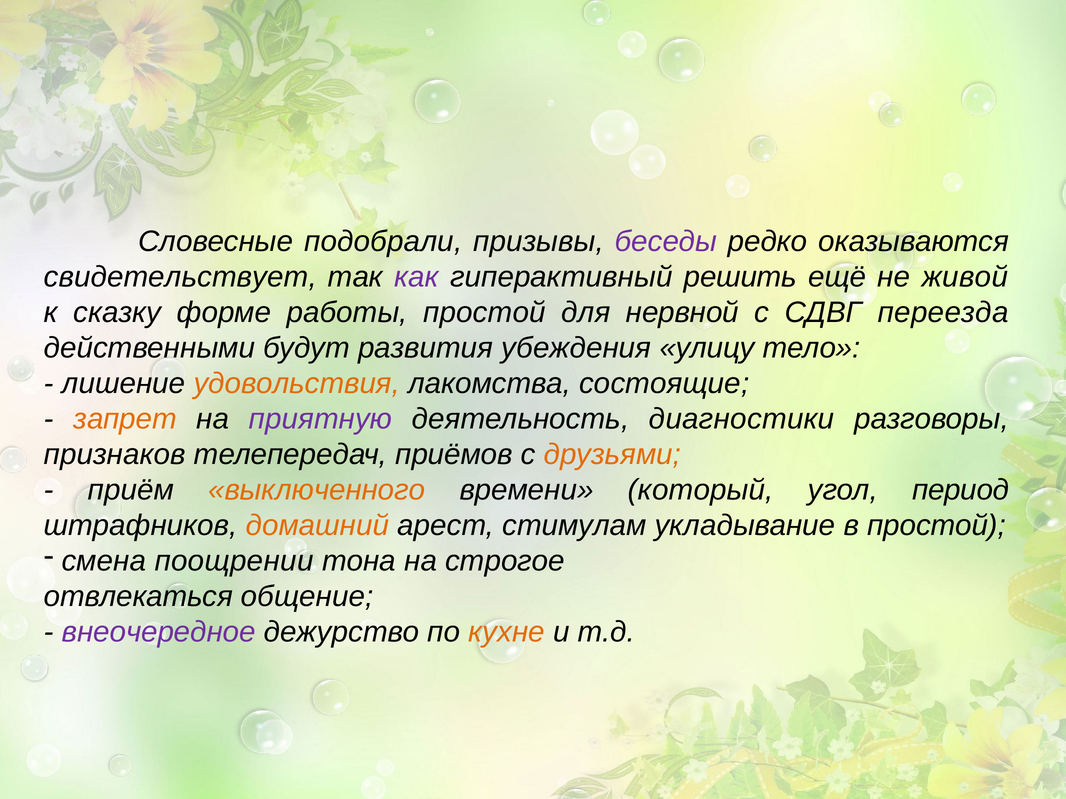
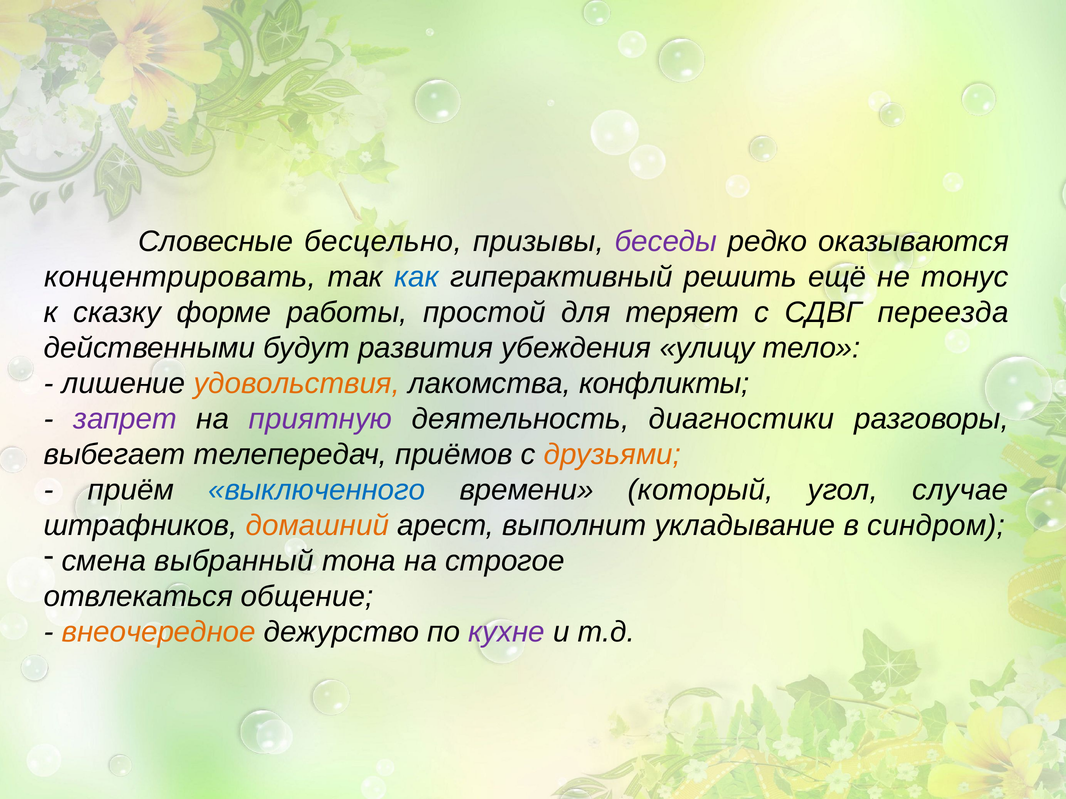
подобрали: подобрали -> бесцельно
свидетельствует: свидетельствует -> концентрировать
как colour: purple -> blue
живой: живой -> тонус
нервной: нервной -> теряет
состоящие: состоящие -> конфликты
запрет colour: orange -> purple
признаков: признаков -> выбегает
выключенного colour: orange -> blue
период: период -> случае
стимулам: стимулам -> выполнит
в простой: простой -> синдром
поощрении: поощрении -> выбранный
внеочередное colour: purple -> orange
кухне colour: orange -> purple
